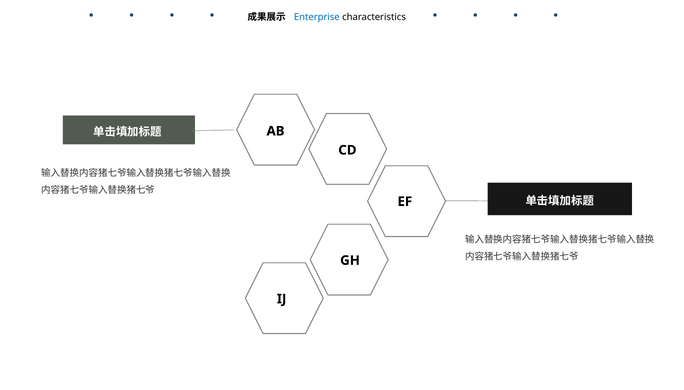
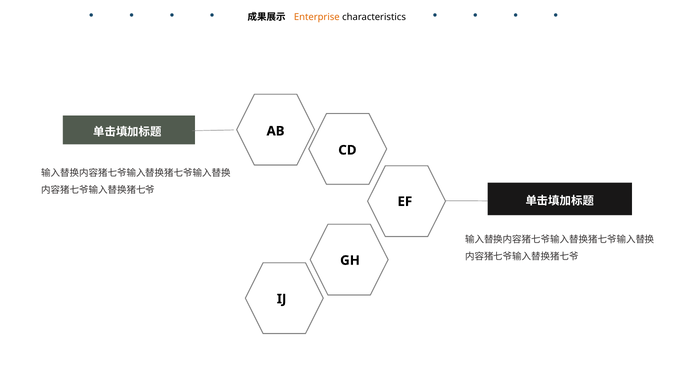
Enterprise colour: blue -> orange
